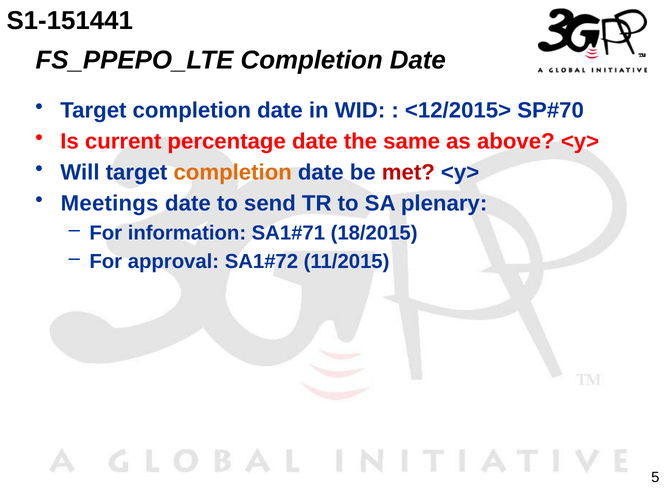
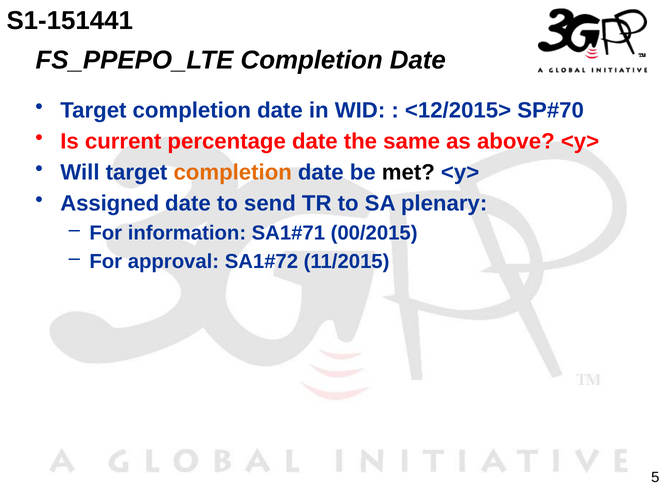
met colour: red -> black
Meetings: Meetings -> Assigned
18/2015: 18/2015 -> 00/2015
